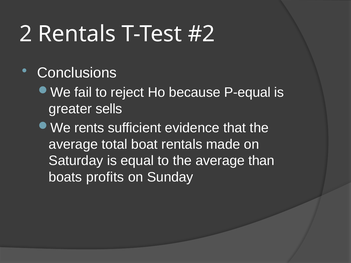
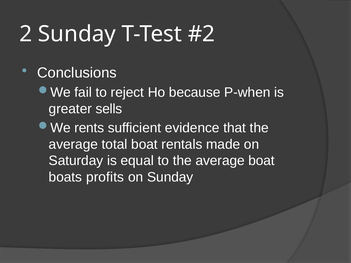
2 Rentals: Rentals -> Sunday
P-equal: P-equal -> P-when
average than: than -> boat
